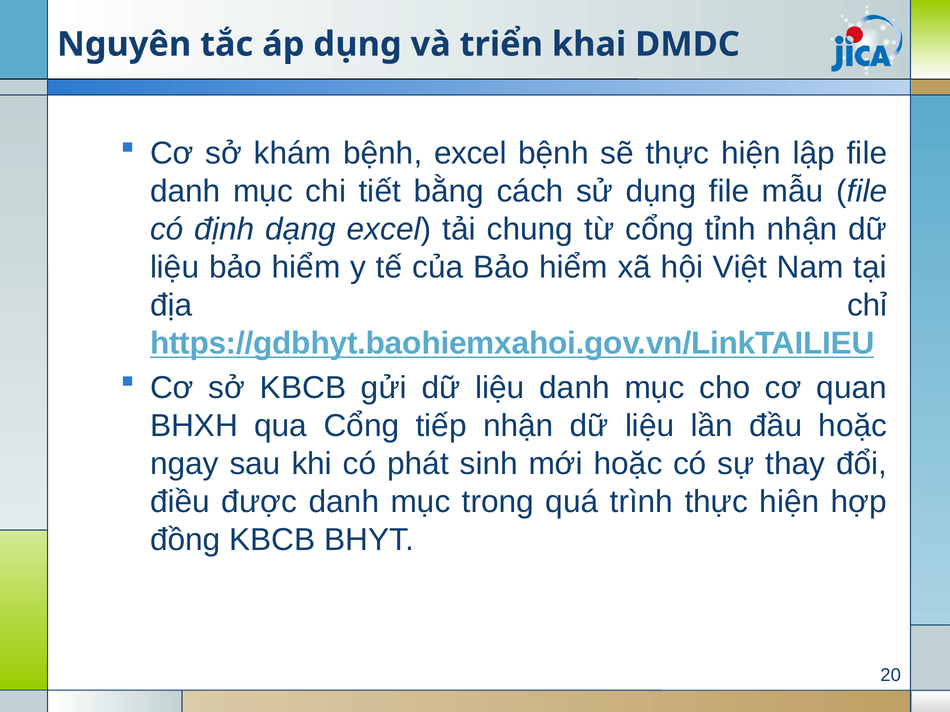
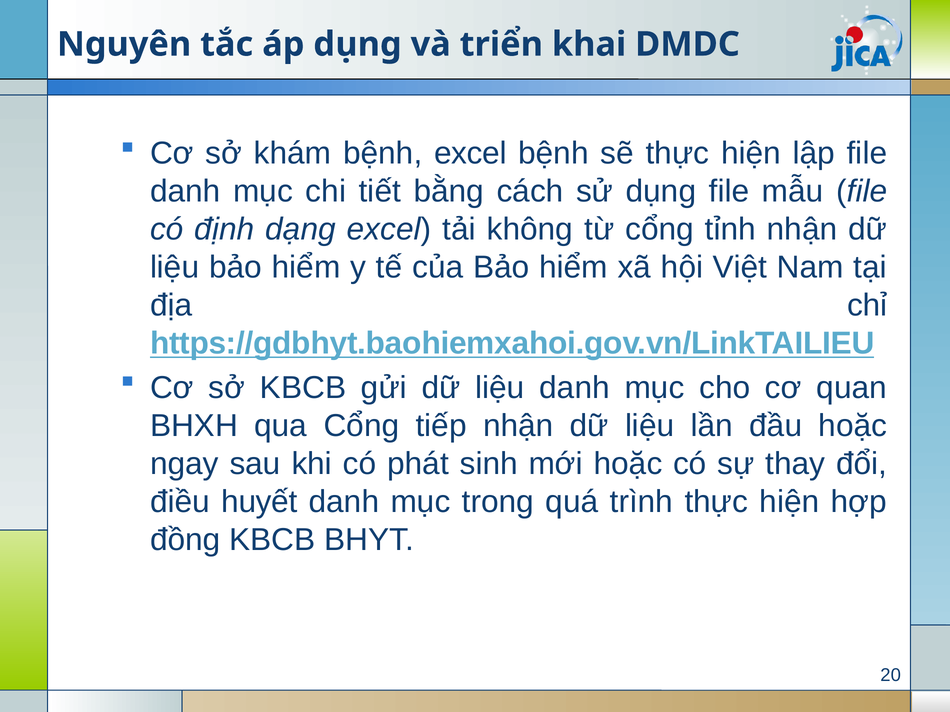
chung: chung -> không
được: được -> huyết
